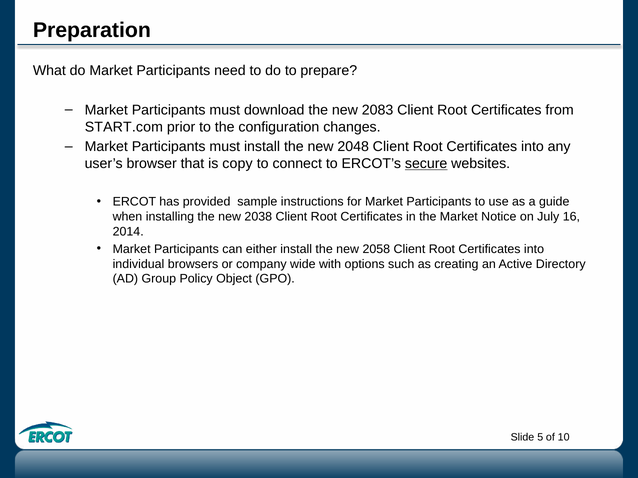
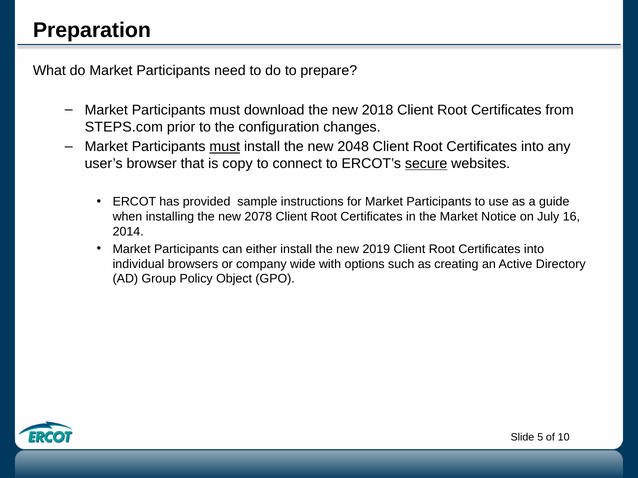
2083: 2083 -> 2018
START.com: START.com -> STEPS.com
must at (225, 147) underline: none -> present
2038: 2038 -> 2078
2058: 2058 -> 2019
